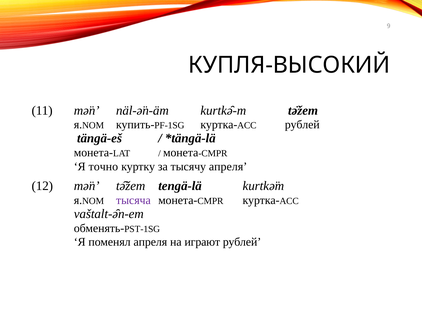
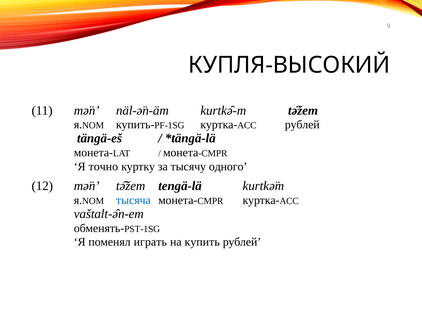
тысячу апреля: апреля -> одного
тысяча colour: purple -> blue
поменял апреля: апреля -> играть
играют: играют -> купить
